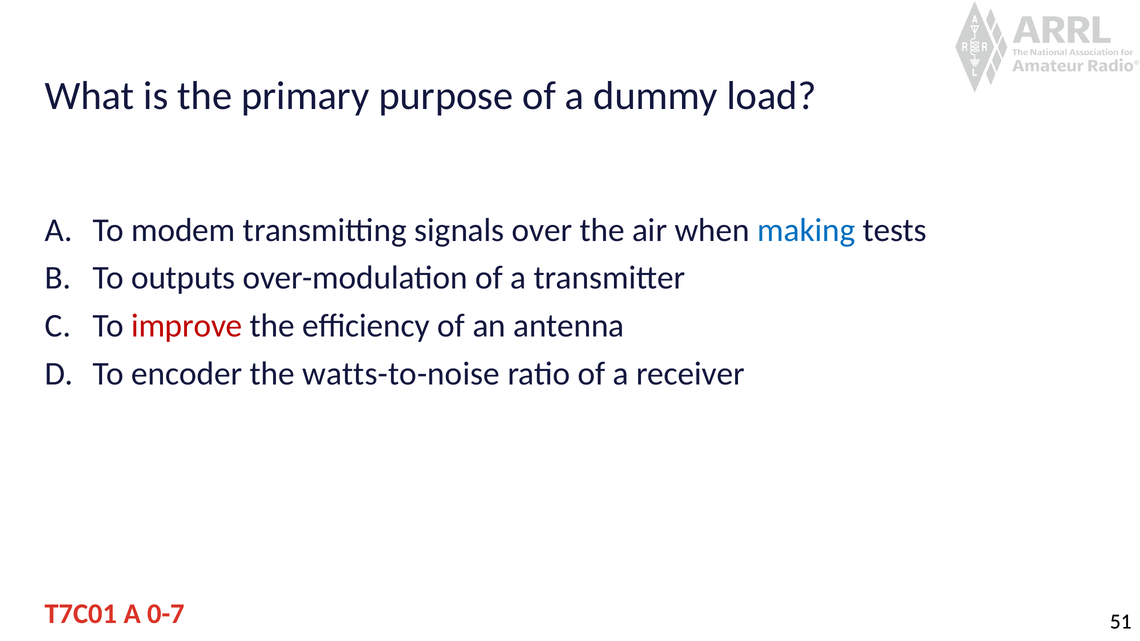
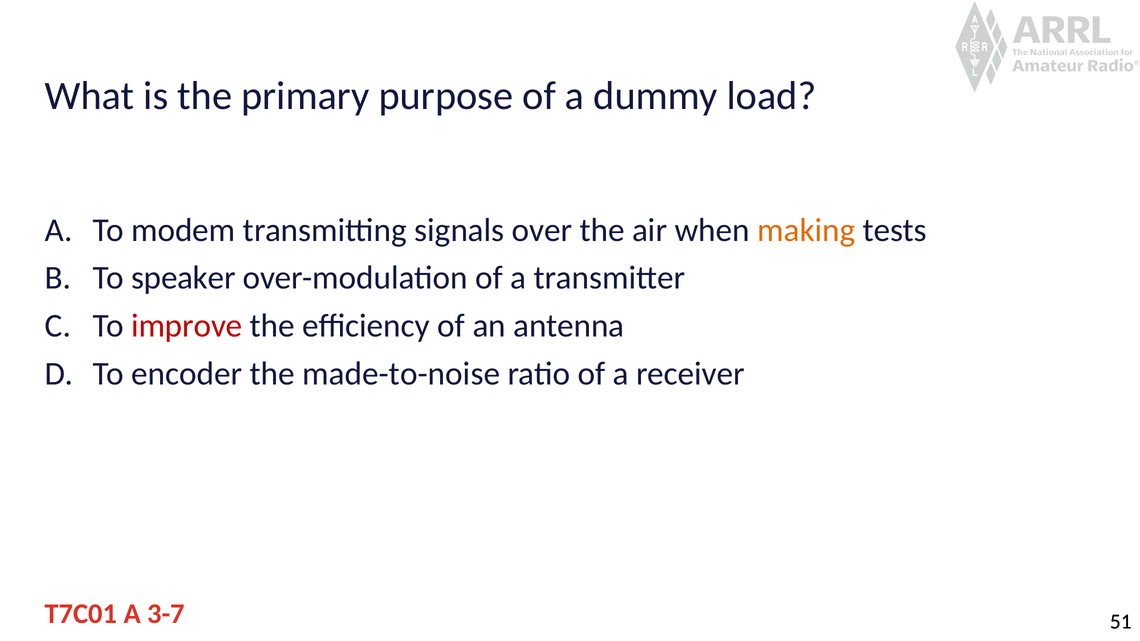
making colour: blue -> orange
outputs: outputs -> speaker
watts-to-noise: watts-to-noise -> made-to-noise
0-7: 0-7 -> 3-7
